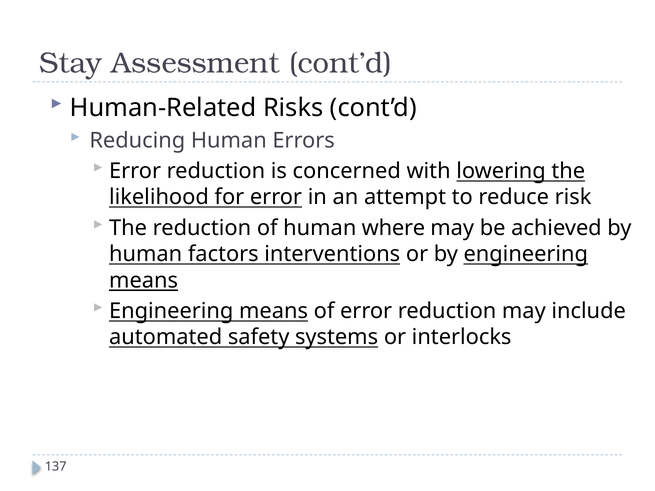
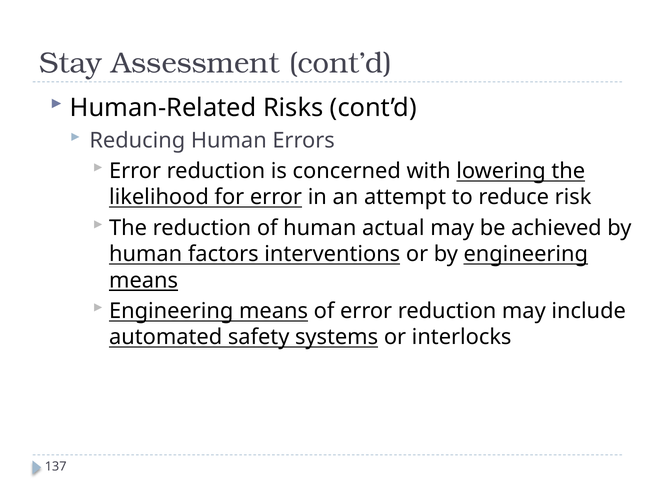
where: where -> actual
